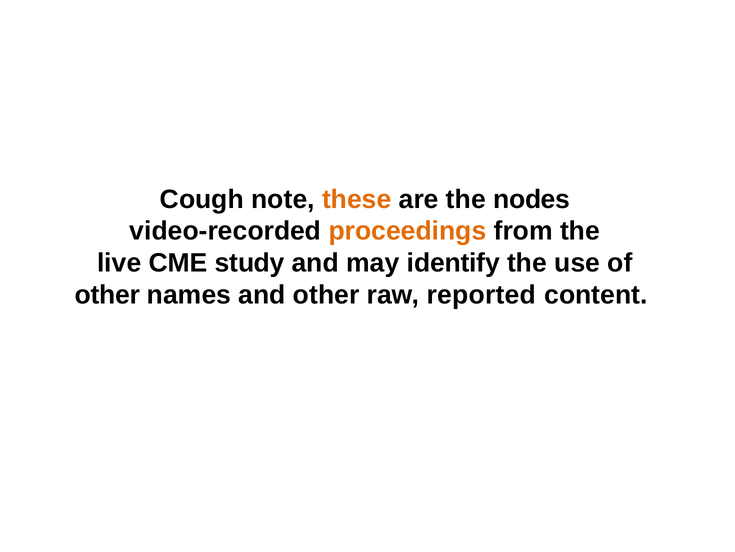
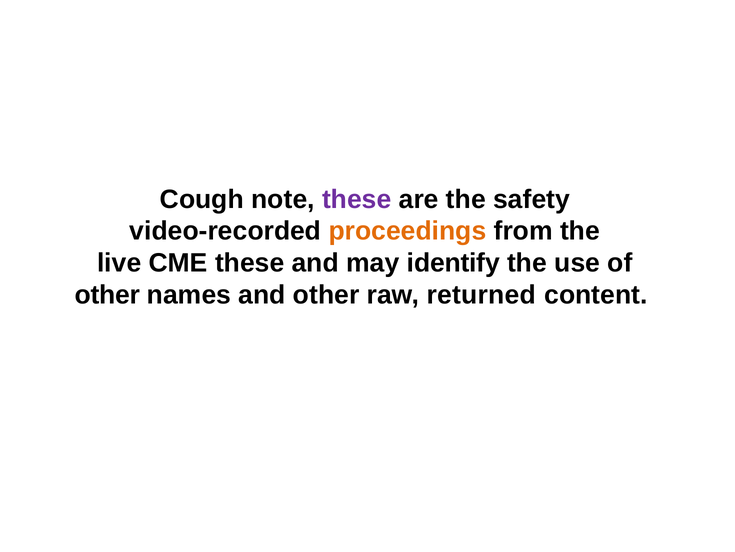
these at (357, 199) colour: orange -> purple
nodes: nodes -> safety
CME study: study -> these
reported: reported -> returned
